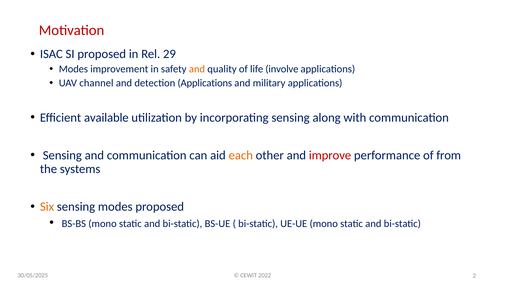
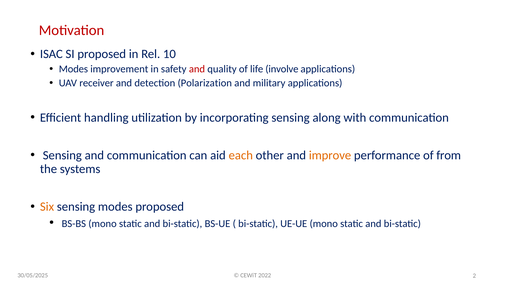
29: 29 -> 10
and at (197, 69) colour: orange -> red
channel: channel -> receiver
detection Applications: Applications -> Polarization
available: available -> handling
improve colour: red -> orange
